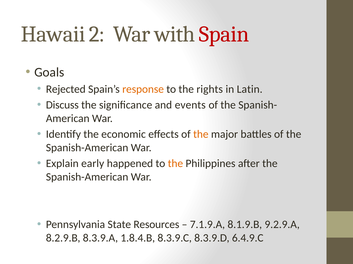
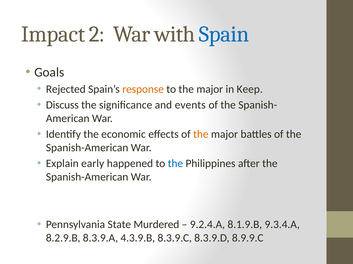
Hawaii: Hawaii -> Impact
Spain colour: red -> blue
to the rights: rights -> major
Latin: Latin -> Keep
the at (175, 164) colour: orange -> blue
Resources: Resources -> Murdered
7.1.9.A: 7.1.9.A -> 9.2.4.A
9.2.9.A: 9.2.9.A -> 9.3.4.A
1.8.4.B: 1.8.4.B -> 4.3.9.B
6.4.9.C: 6.4.9.C -> 8.9.9.C
